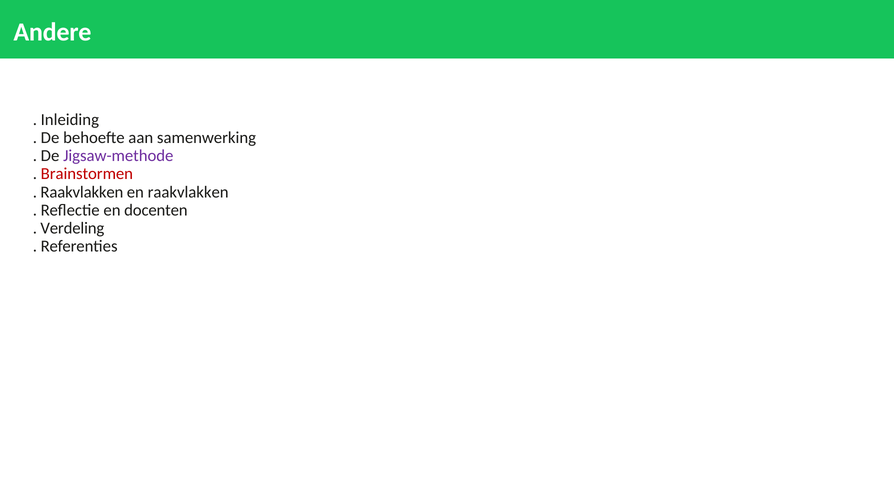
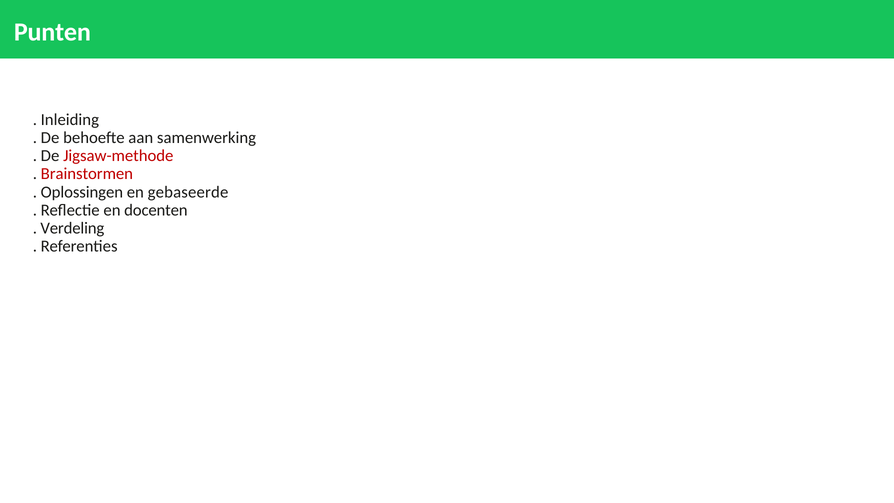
Andere: Andere -> Punten
Jigsaw-methode colour: purple -> red
Raakvlakken at (82, 192): Raakvlakken -> Oplossingen
en raakvlakken: raakvlakken -> gebaseerde
